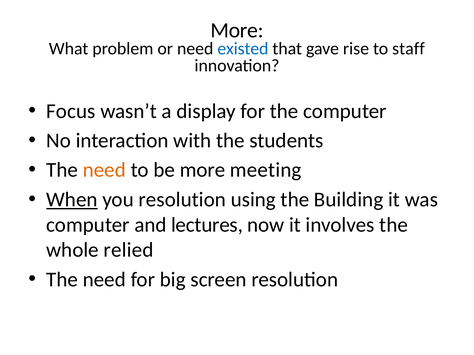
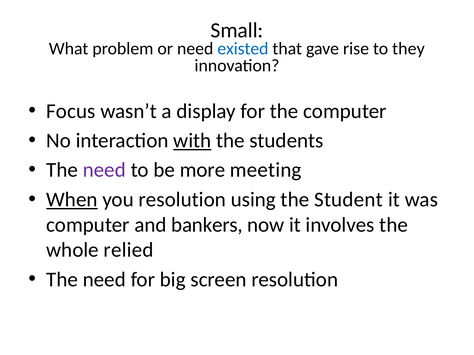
More at (237, 30): More -> Small
staff: staff -> they
with underline: none -> present
need at (104, 170) colour: orange -> purple
Building: Building -> Student
lectures: lectures -> bankers
